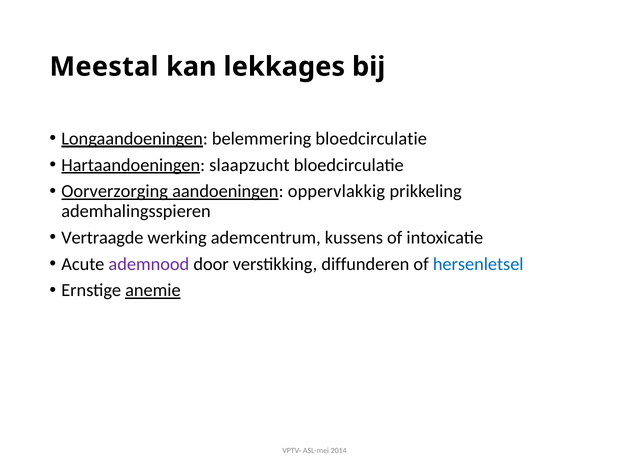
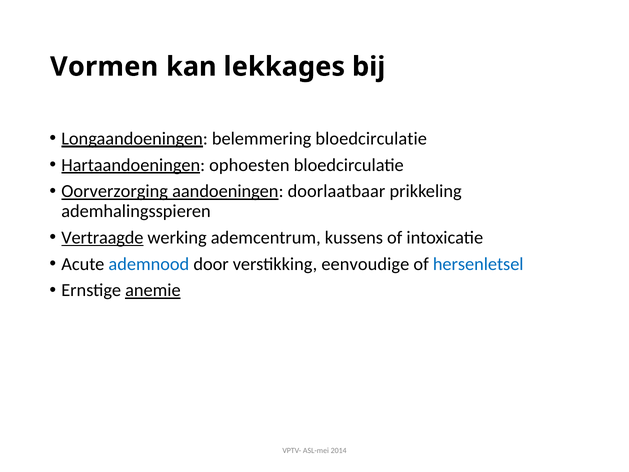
Meestal: Meestal -> Vormen
slaapzucht: slaapzucht -> ophoesten
oppervlakkig: oppervlakkig -> doorlaatbaar
Vertraagde underline: none -> present
ademnood colour: purple -> blue
diffunderen: diffunderen -> eenvoudige
